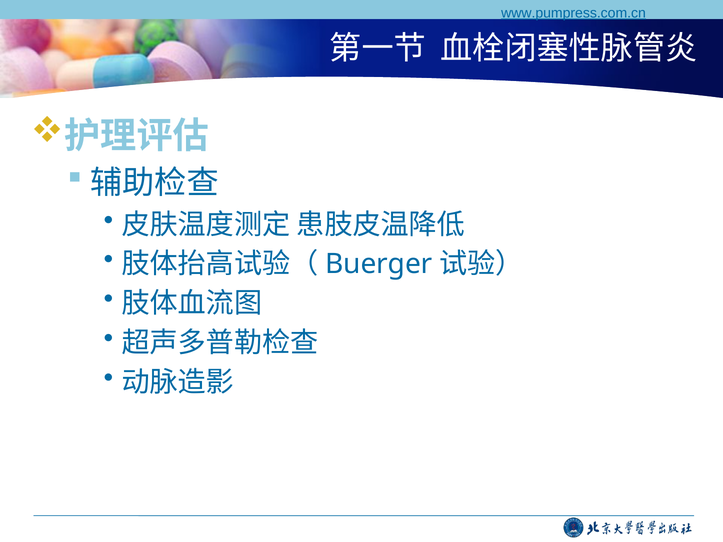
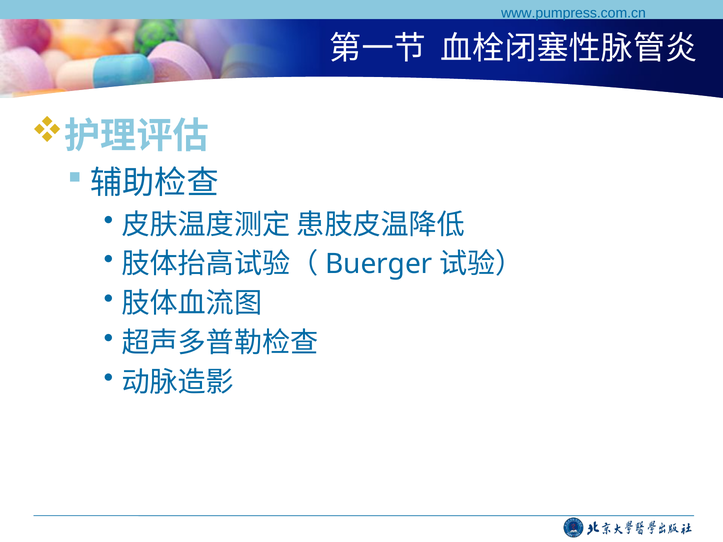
www.pumpress.com.cn underline: present -> none
